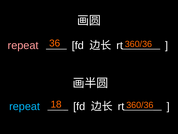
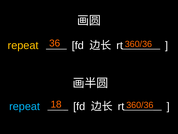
repeat at (23, 45) colour: pink -> yellow
